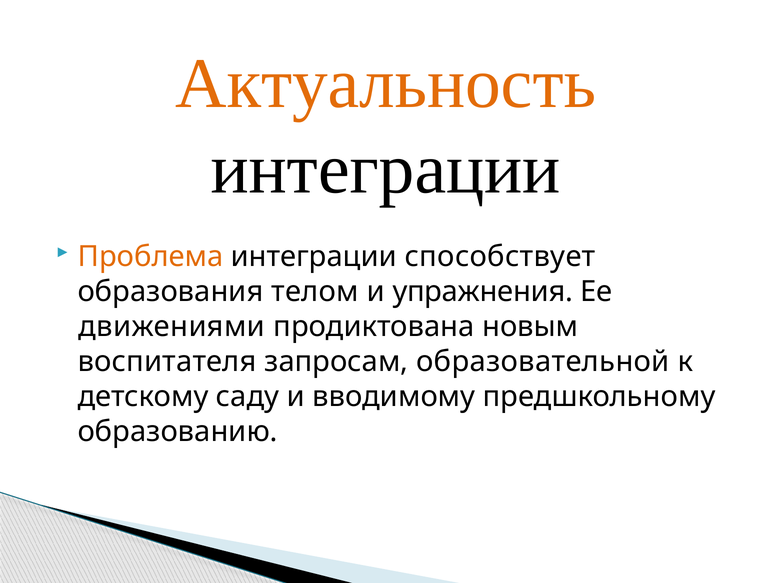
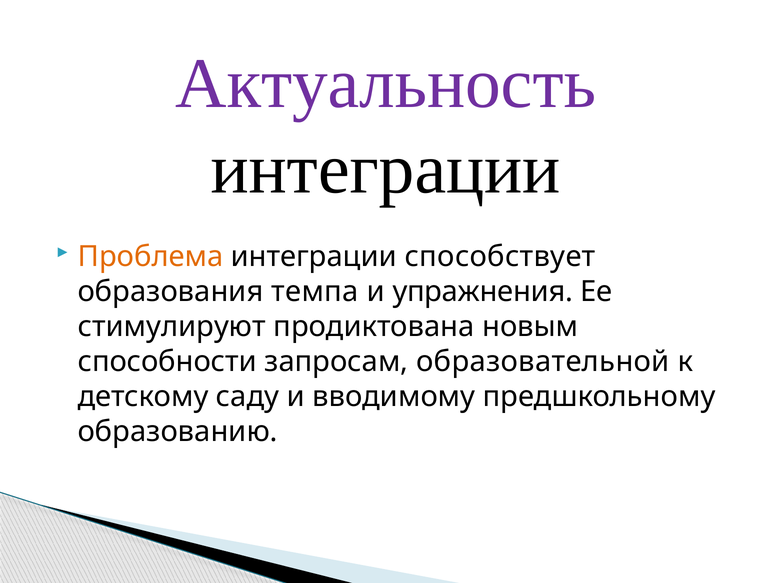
Актуальность colour: orange -> purple
телом: телом -> темпа
движениями: движениями -> стимулируют
воспитателя: воспитателя -> способности
